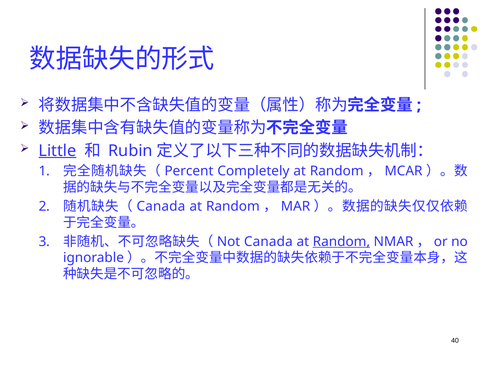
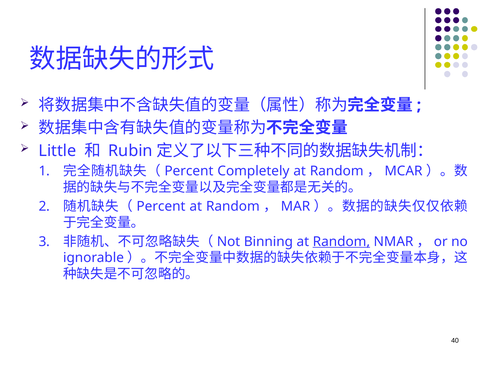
Little underline: present -> none
Canada at (161, 206): Canada -> Percent
Canada at (268, 242): Canada -> Binning
